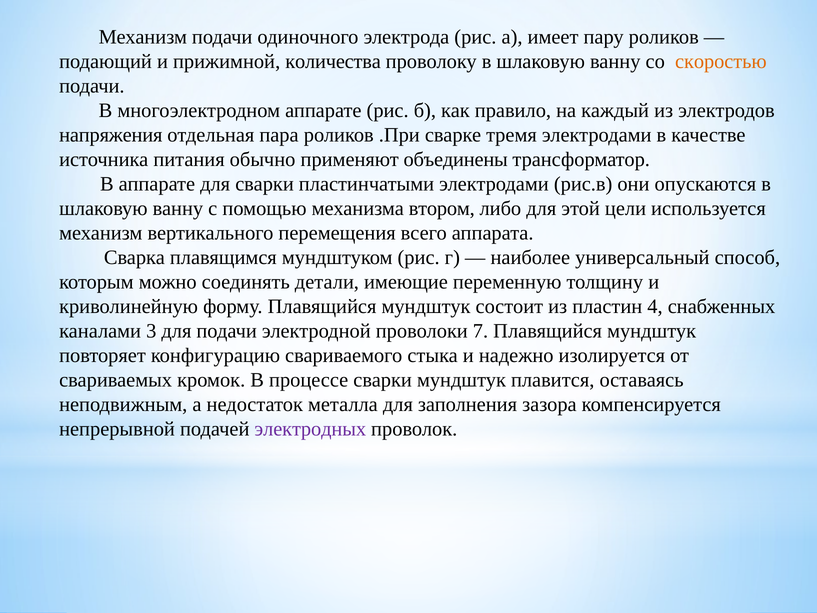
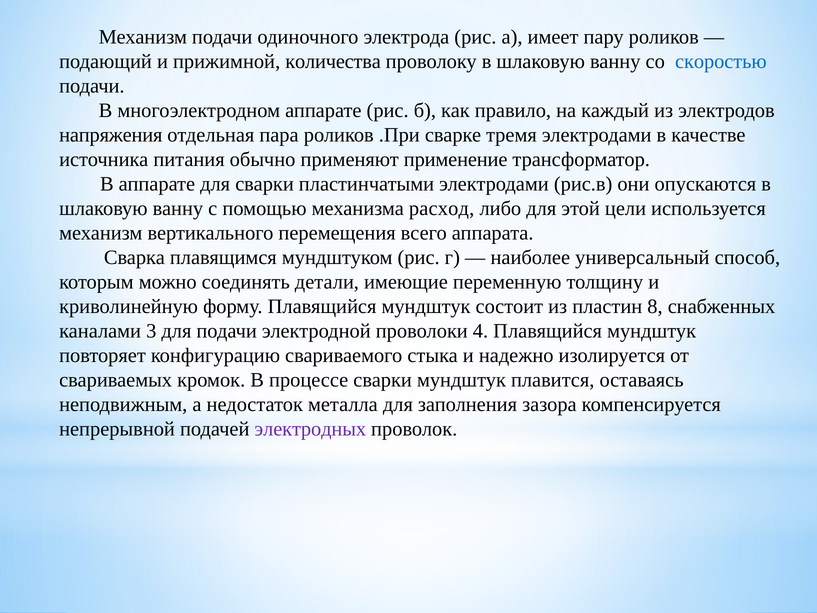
скоростью colour: orange -> blue
объединены: объединены -> применение
втором: втором -> расход
4: 4 -> 8
7: 7 -> 4
